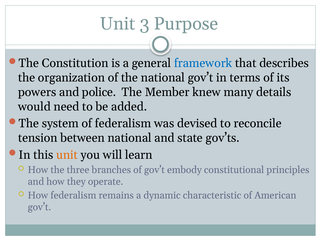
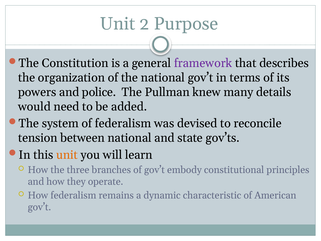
3: 3 -> 2
framework colour: blue -> purple
Member: Member -> Pullman
